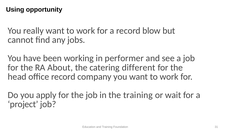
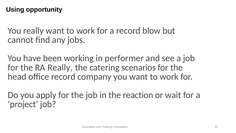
RA About: About -> Really
different: different -> scenarios
the training: training -> reaction
